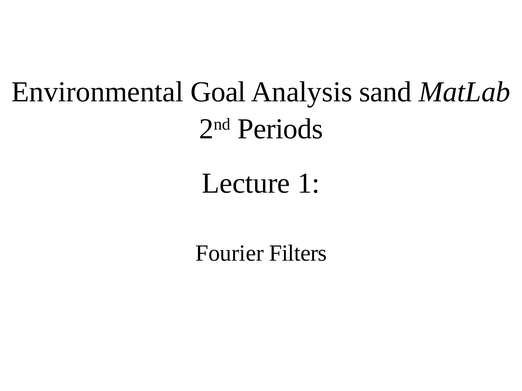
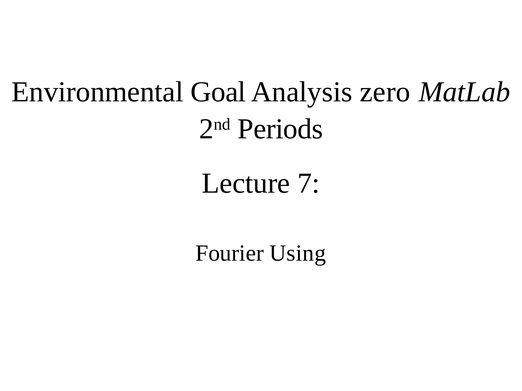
sand: sand -> zero
1: 1 -> 7
Filters: Filters -> Using
